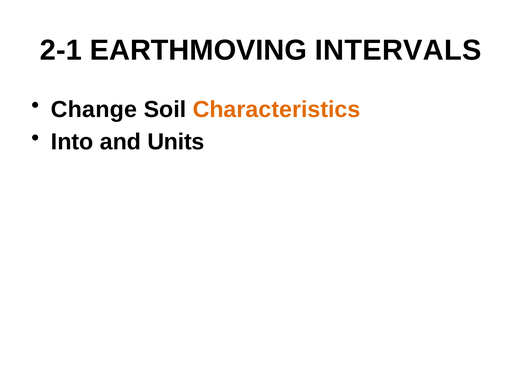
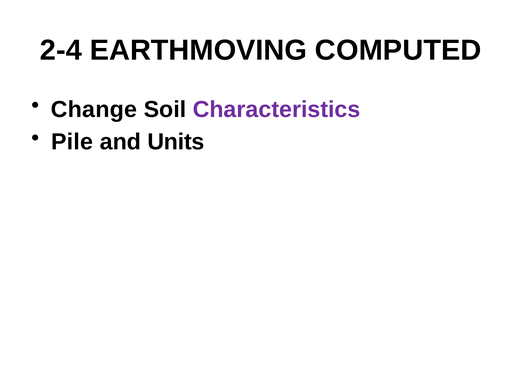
2-1: 2-1 -> 2-4
INTERVALS: INTERVALS -> COMPUTED
Characteristics colour: orange -> purple
Into: Into -> Pile
